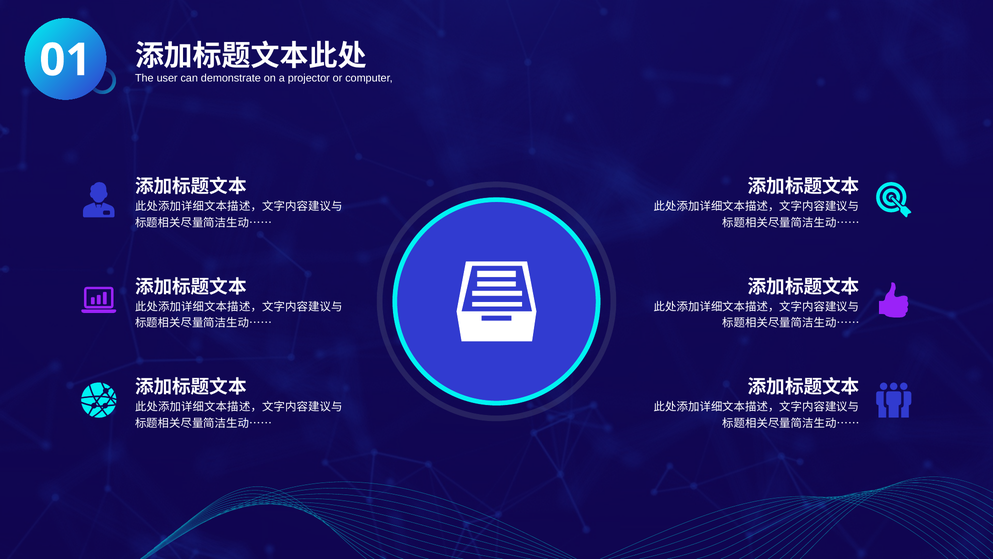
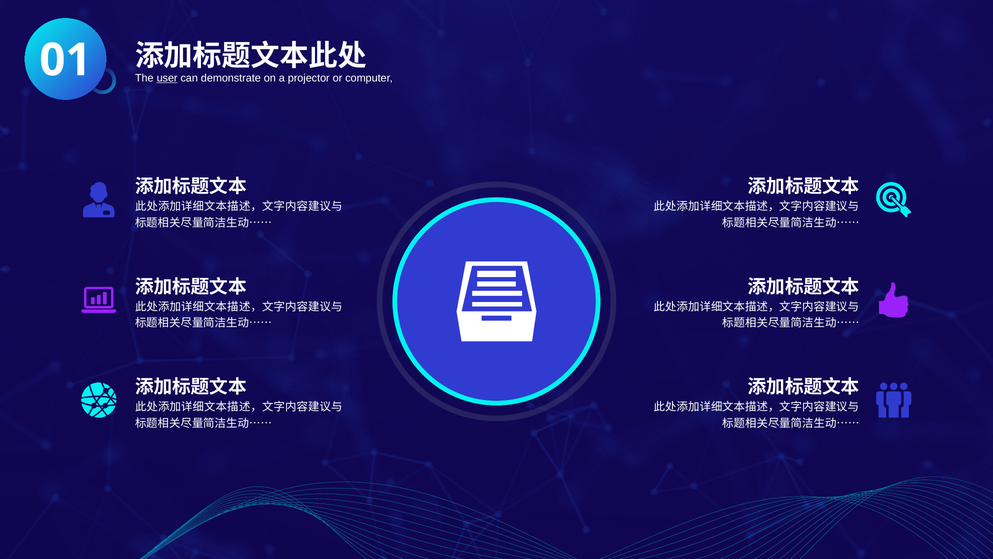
user underline: none -> present
